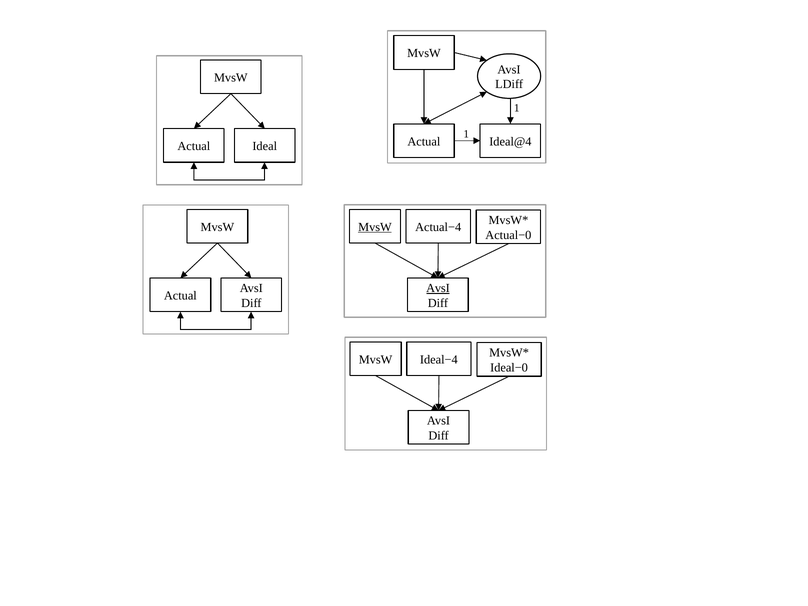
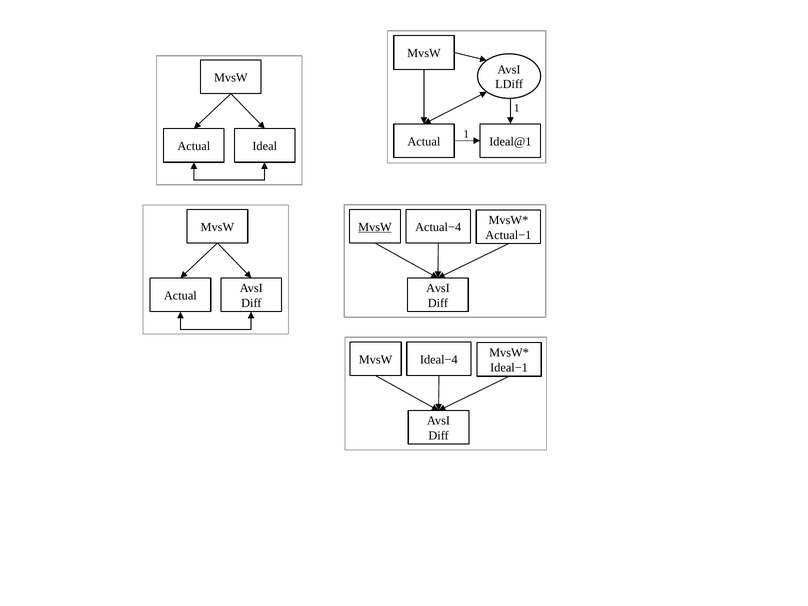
Ideal@4: Ideal@4 -> Ideal@1
Actual−0: Actual−0 -> Actual−1
AvsI at (438, 288) underline: present -> none
Ideal−0: Ideal−0 -> Ideal−1
